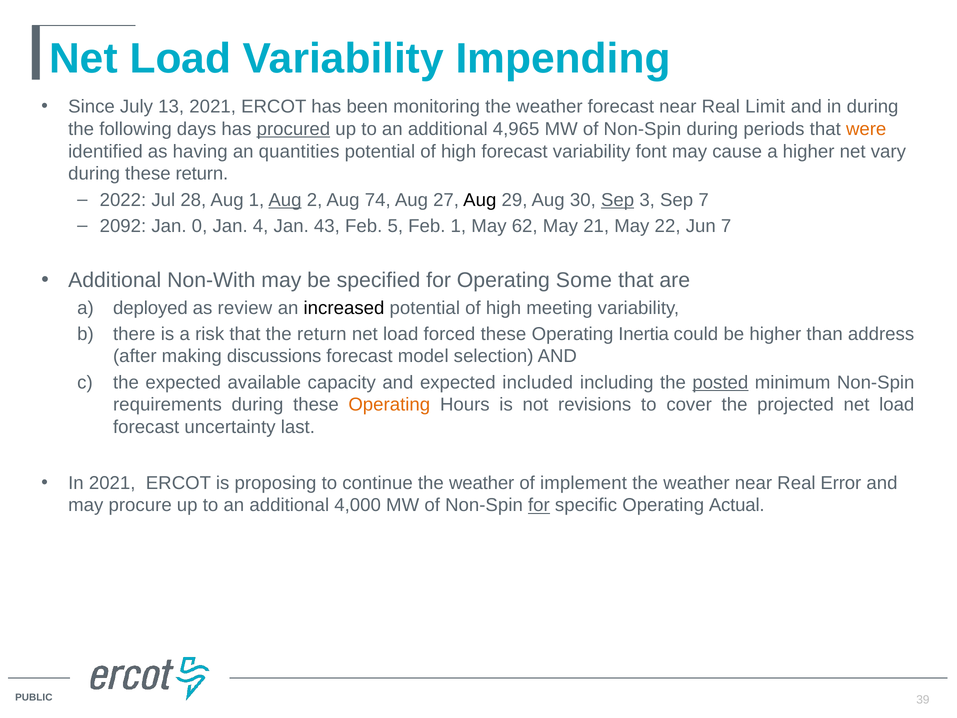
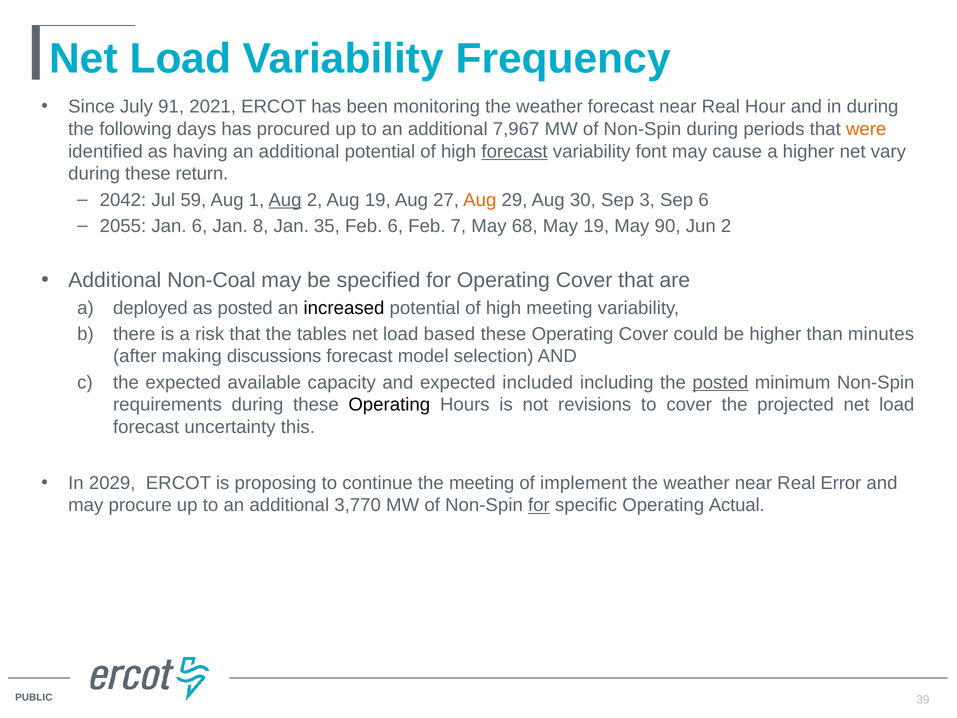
Impending: Impending -> Frequency
13: 13 -> 91
Limit: Limit -> Hour
procured underline: present -> none
4,965: 4,965 -> 7,967
having an quantities: quantities -> additional
forecast at (515, 151) underline: none -> present
2022: 2022 -> 2042
28: 28 -> 59
Aug 74: 74 -> 19
Aug at (480, 200) colour: black -> orange
Sep at (618, 200) underline: present -> none
Sep 7: 7 -> 6
2092: 2092 -> 2055
Jan 0: 0 -> 6
4: 4 -> 8
43: 43 -> 35
Feb 5: 5 -> 6
Feb 1: 1 -> 7
62: 62 -> 68
May 21: 21 -> 19
22: 22 -> 90
Jun 7: 7 -> 2
Non-With: Non-With -> Non-Coal
for Operating Some: Some -> Cover
as review: review -> posted
the return: return -> tables
forced: forced -> based
these Operating Inertia: Inertia -> Cover
address: address -> minutes
Operating at (389, 405) colour: orange -> black
last: last -> this
In 2021: 2021 -> 2029
continue the weather: weather -> meeting
4,000: 4,000 -> 3,770
